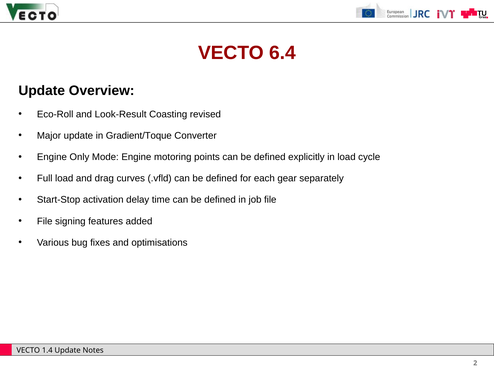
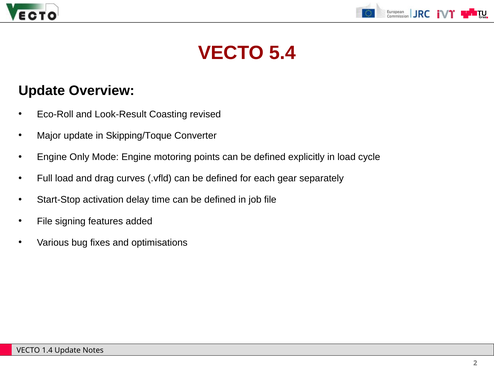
6.4: 6.4 -> 5.4
Gradient/Toque: Gradient/Toque -> Skipping/Toque
